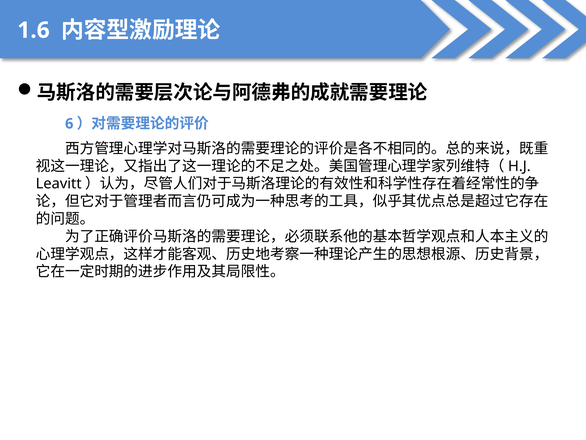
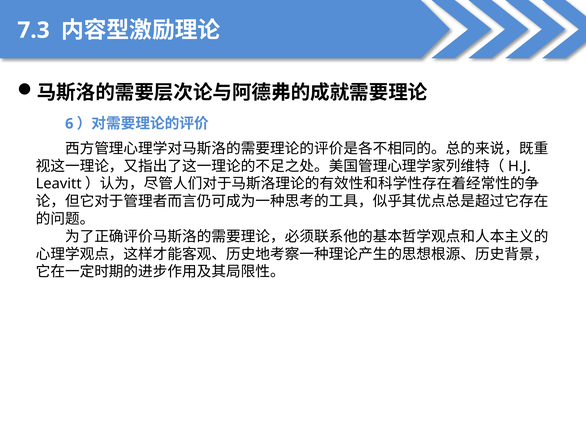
1.6: 1.6 -> 7.3
